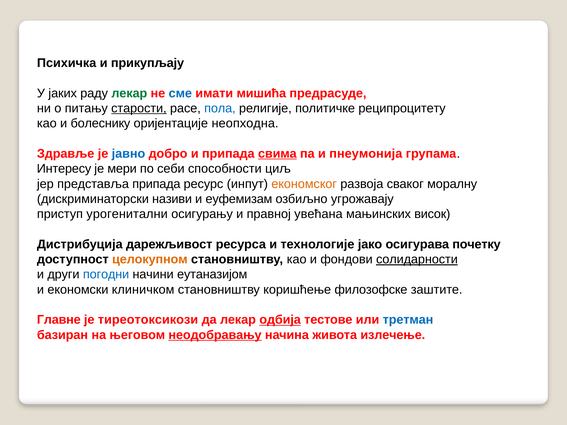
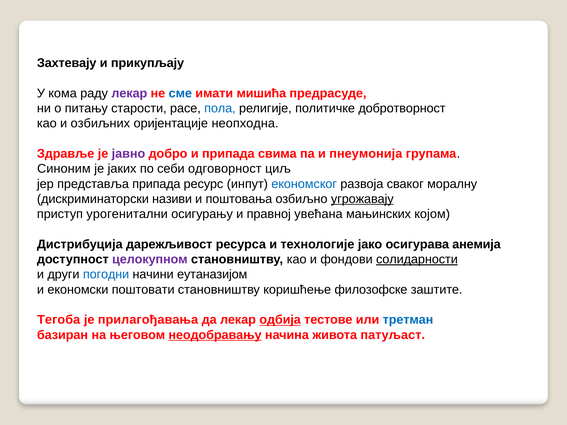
Психичка: Психичка -> Захтевају
јаких: јаких -> кома
лекар at (129, 93) colour: green -> purple
старости underline: present -> none
реципроцитету: реципроцитету -> добротворност
болеснику: болеснику -> озбиљних
јавно colour: blue -> purple
свима underline: present -> none
Интересу: Интересу -> Синоним
мери: мери -> јаких
способности: способности -> одговорност
економског colour: orange -> blue
еуфемизам: еуфемизам -> поштовања
угрожавају underline: none -> present
висок: висок -> којом
почетку: почетку -> анемија
целокупном colour: orange -> purple
клиничком: клиничком -> поштовати
Главне: Главне -> Тегоба
тиреотоксикози: тиреотоксикози -> прилагођавања
излечење: излечење -> патуљаст
